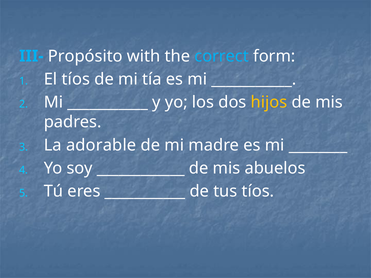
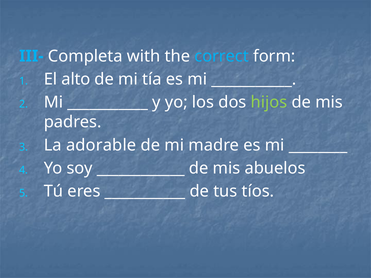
Propósito: Propósito -> Completa
El tíos: tíos -> alto
hijos colour: yellow -> light green
